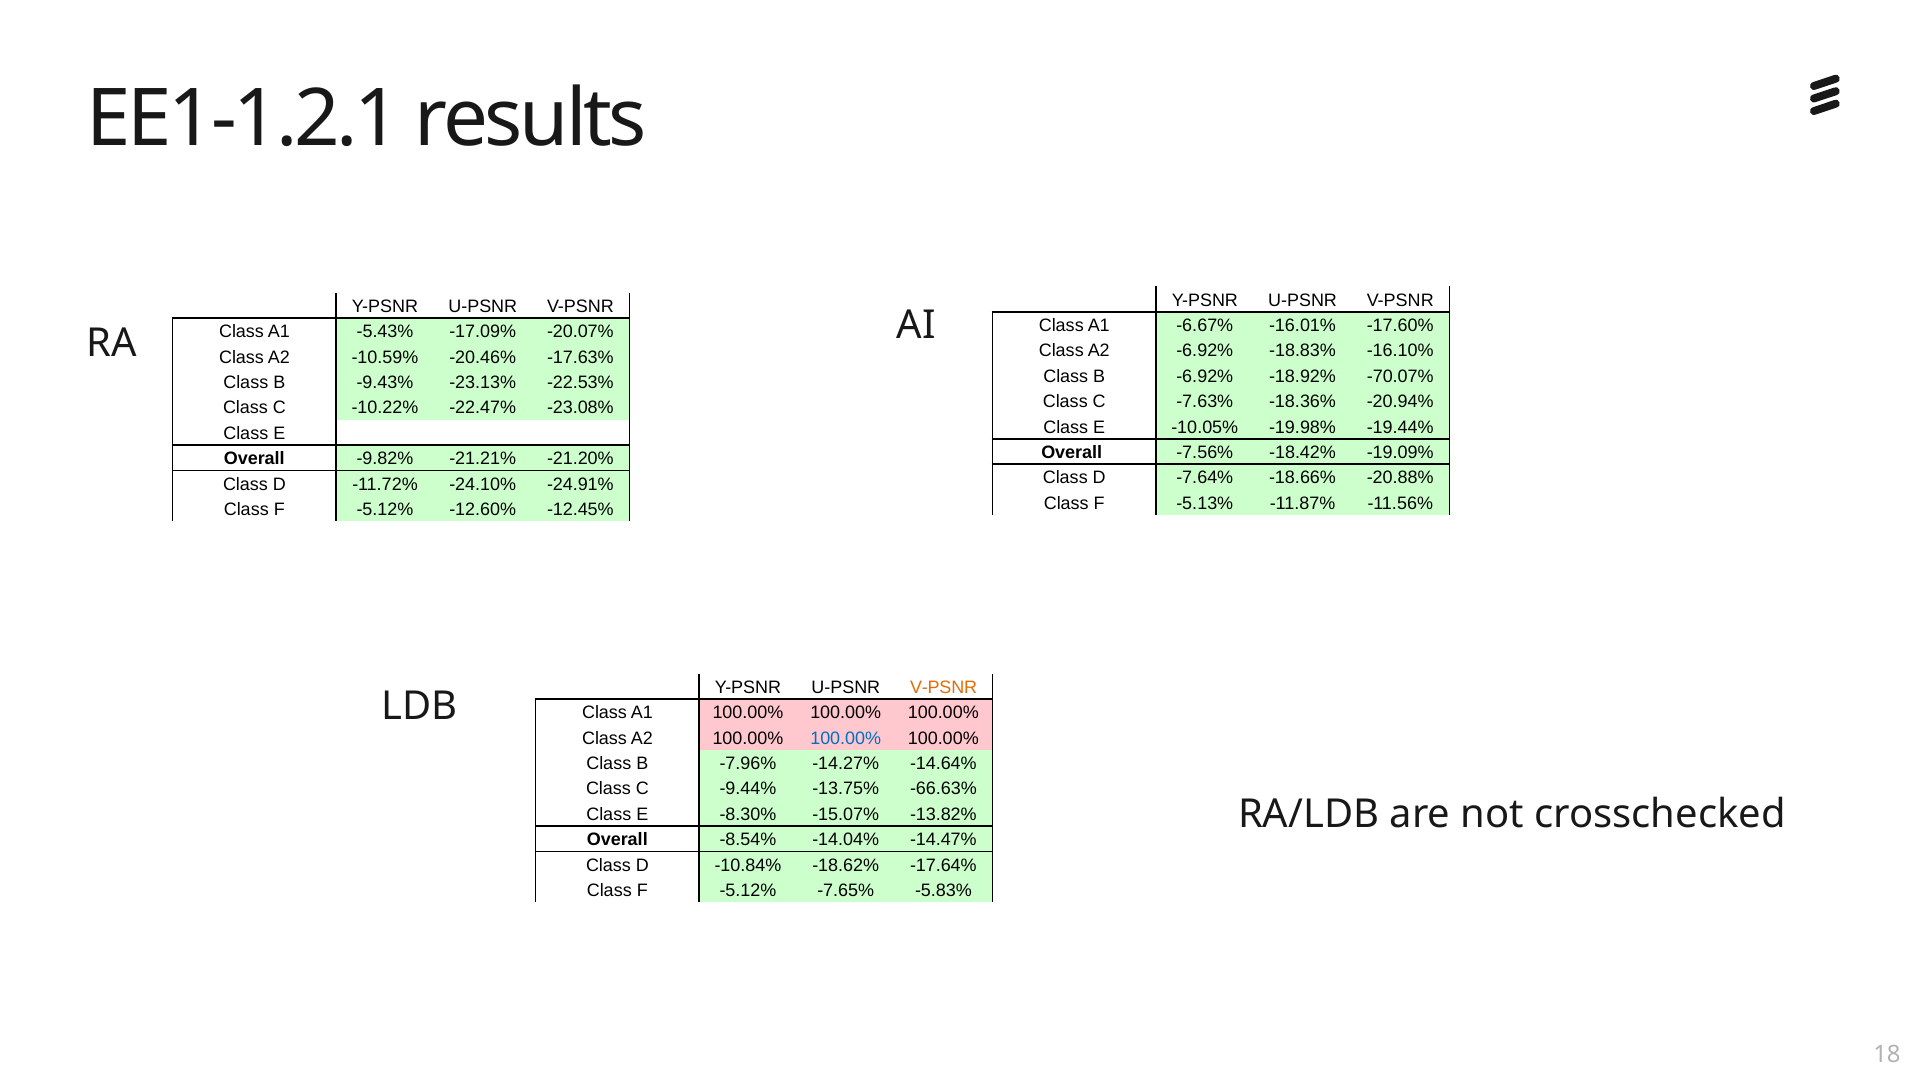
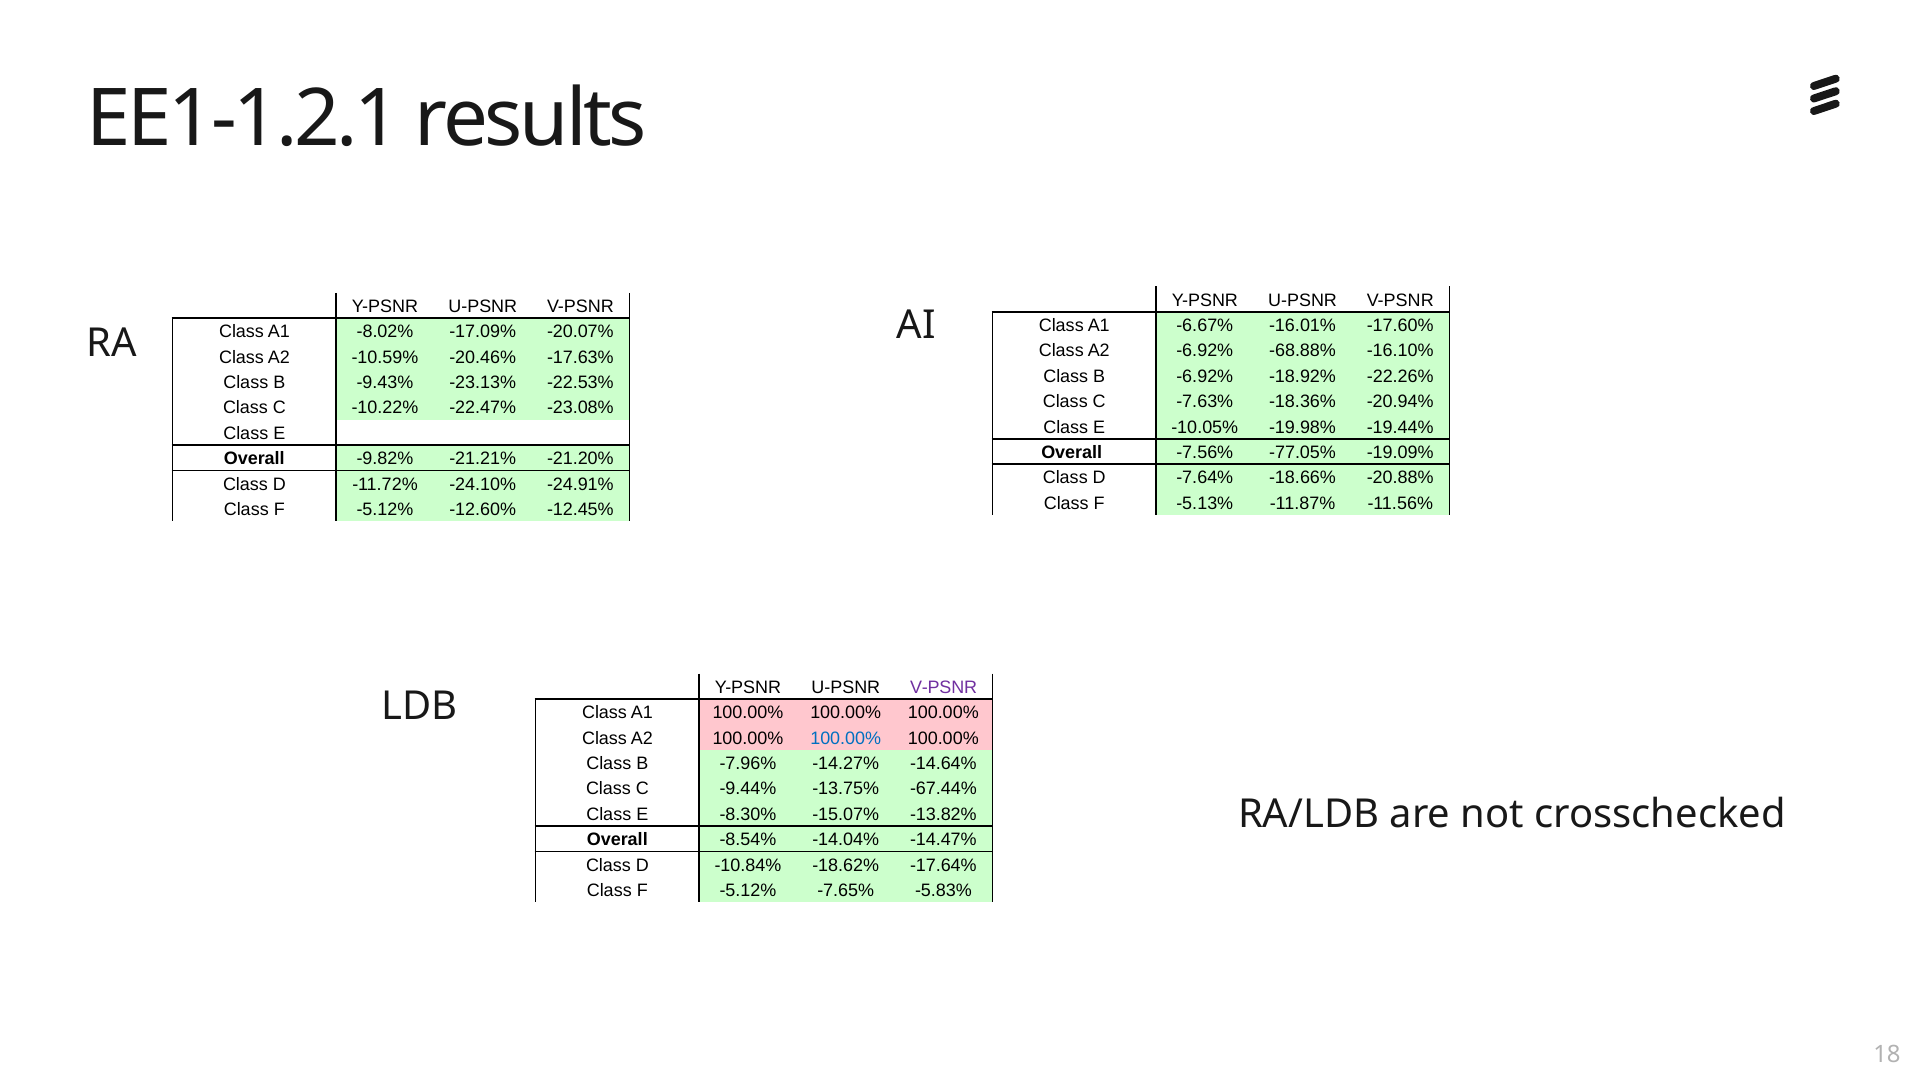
-5.43%: -5.43% -> -8.02%
-18.83%: -18.83% -> -68.88%
-70.07%: -70.07% -> -22.26%
-18.42%: -18.42% -> -77.05%
V-PSNR at (944, 688) colour: orange -> purple
-66.63%: -66.63% -> -67.44%
